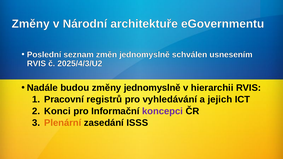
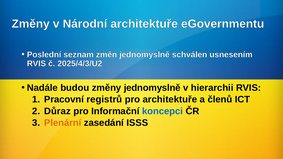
pro vyhledávání: vyhledávání -> architektuře
jejich: jejich -> členů
Konci: Konci -> Důraz
koncepci colour: purple -> blue
